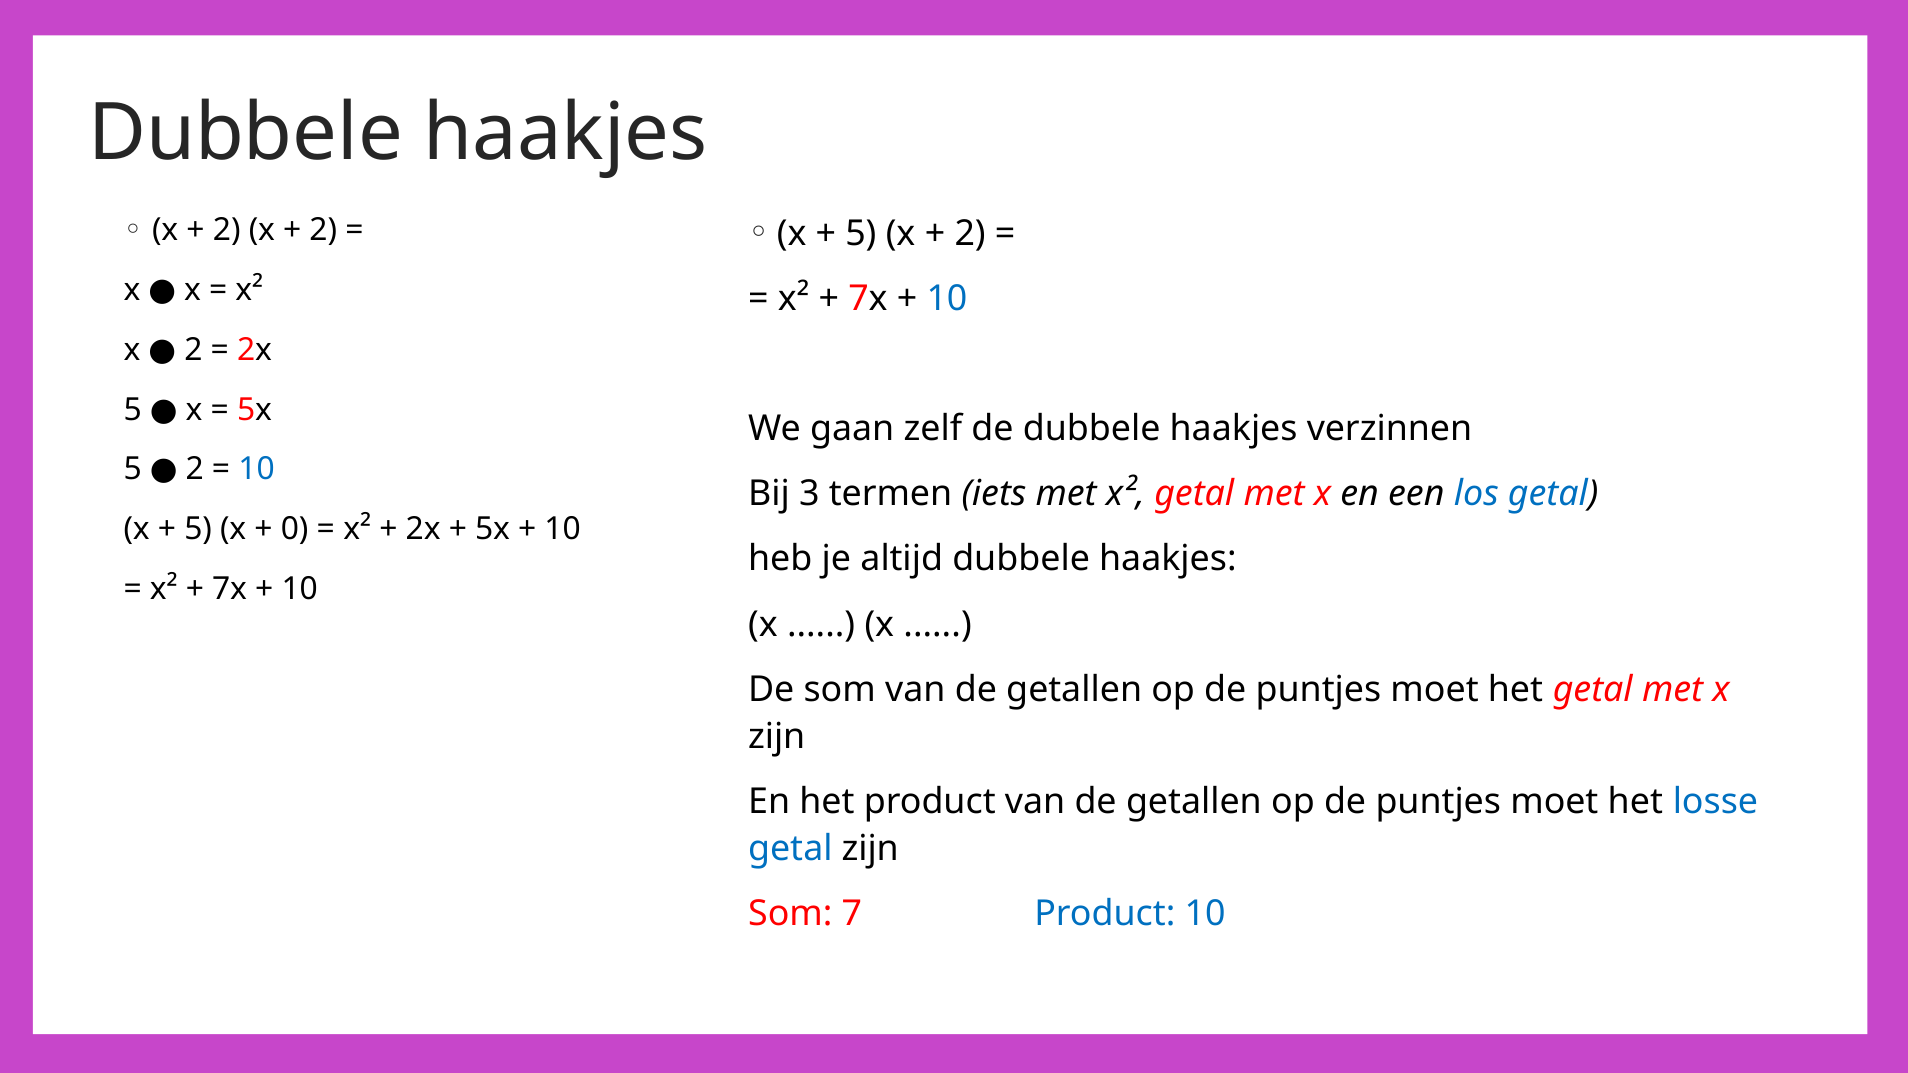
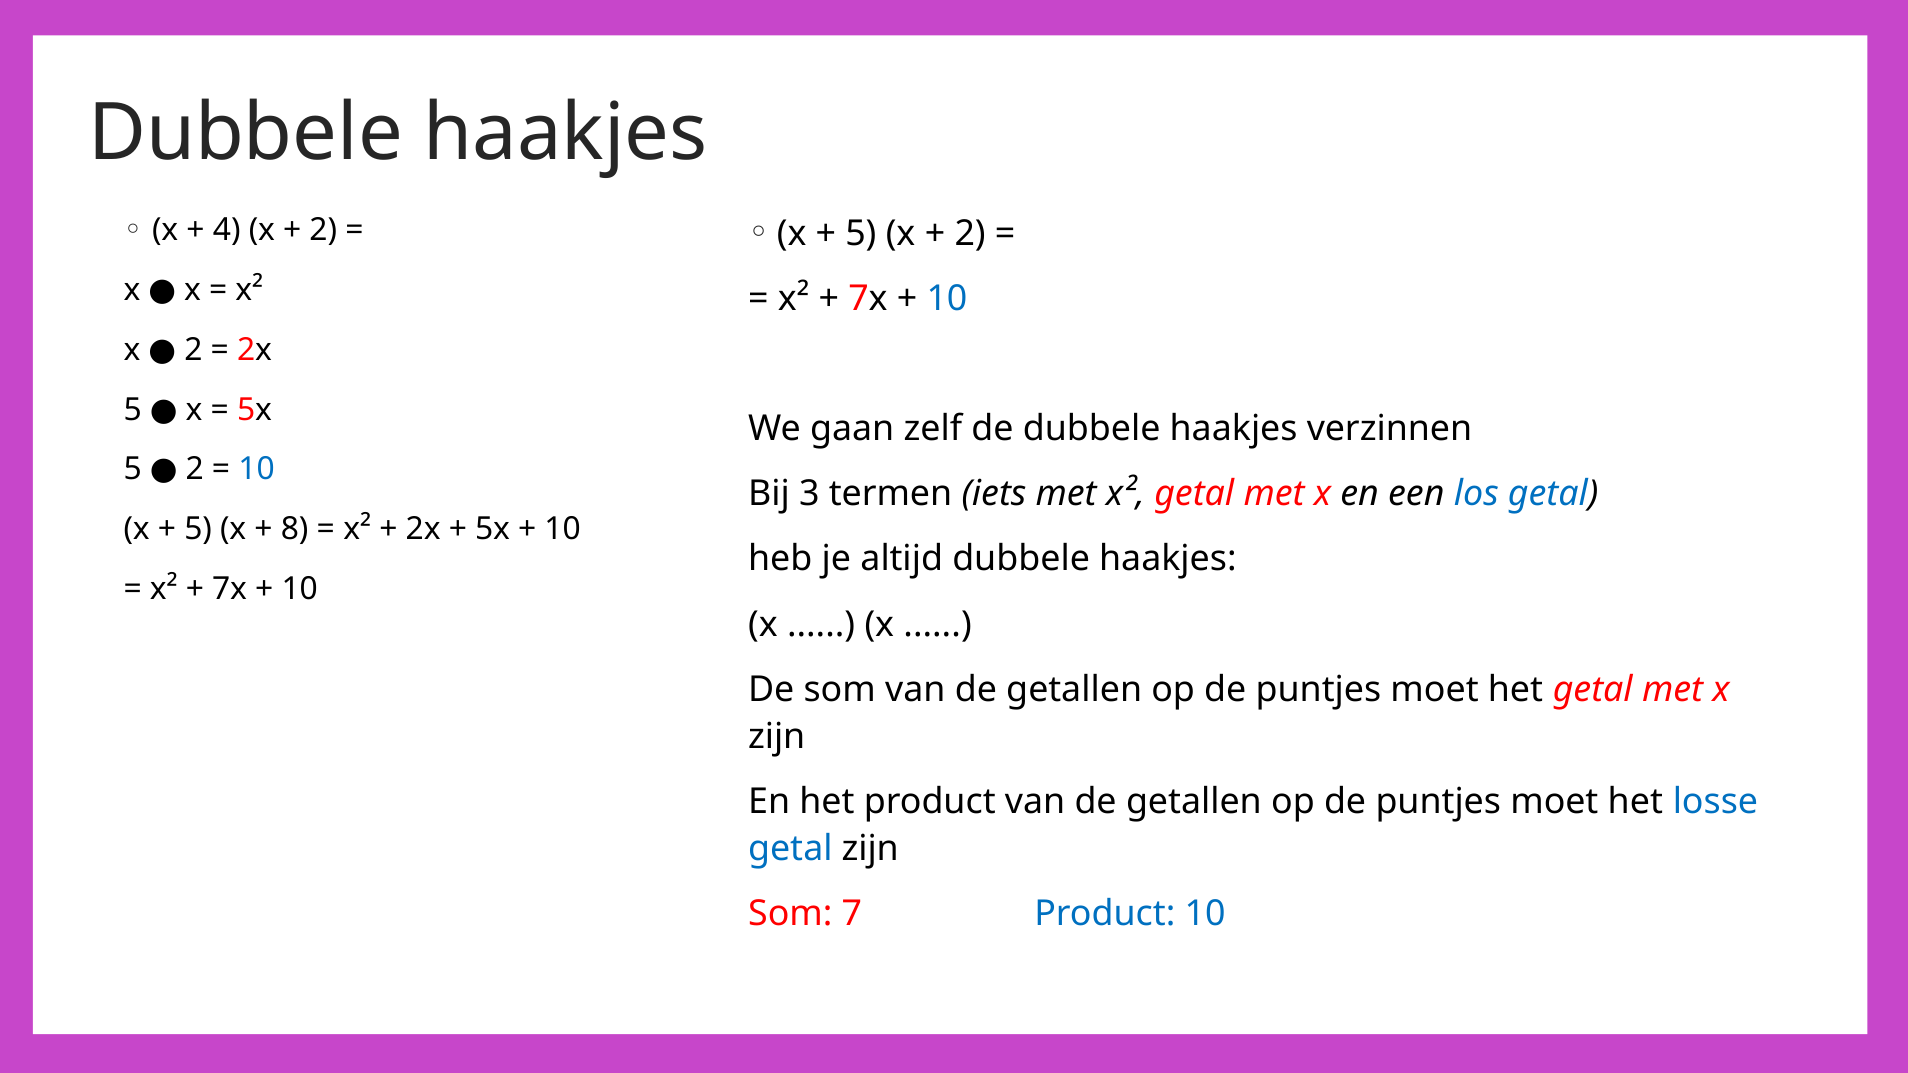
2 at (227, 230): 2 -> 4
0: 0 -> 8
